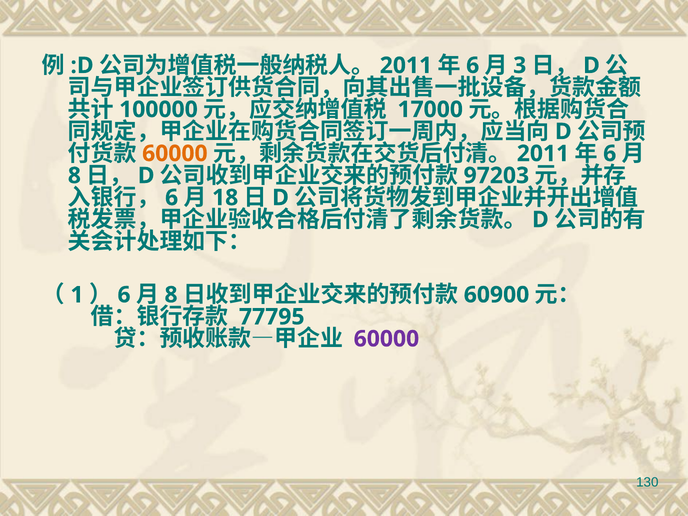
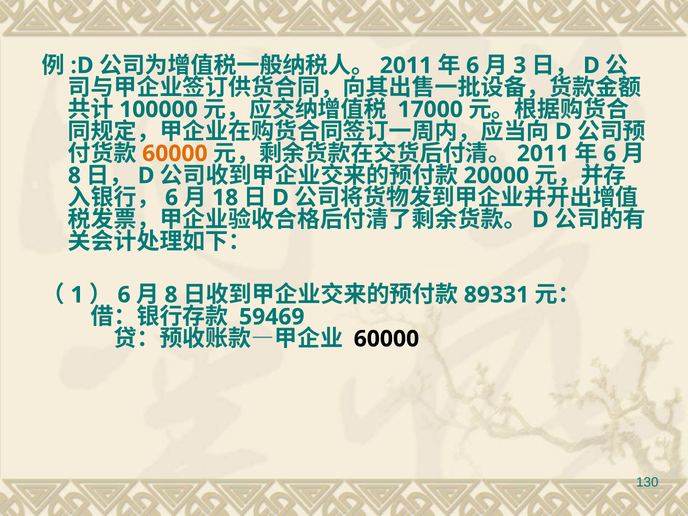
97203: 97203 -> 20000
60900: 60900 -> 89331
77795: 77795 -> 59469
60000 at (386, 339) colour: purple -> black
